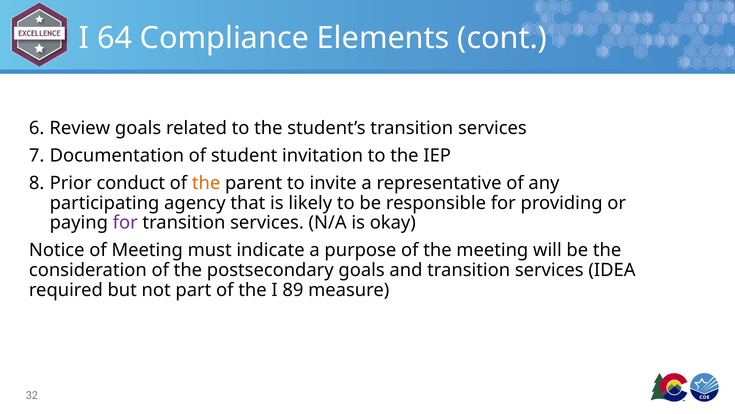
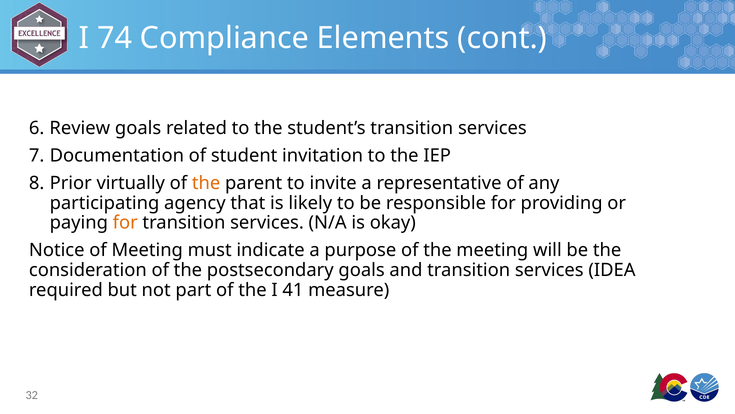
64: 64 -> 74
conduct: conduct -> virtually
for at (125, 223) colour: purple -> orange
89: 89 -> 41
